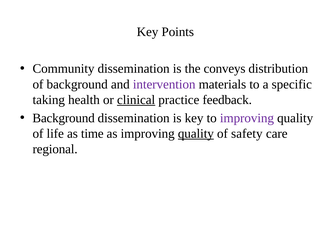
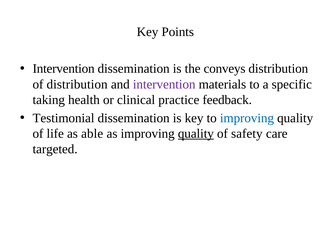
Community at (64, 69): Community -> Intervention
of background: background -> distribution
clinical underline: present -> none
Background at (64, 118): Background -> Testimonial
improving at (247, 118) colour: purple -> blue
time: time -> able
regional: regional -> targeted
